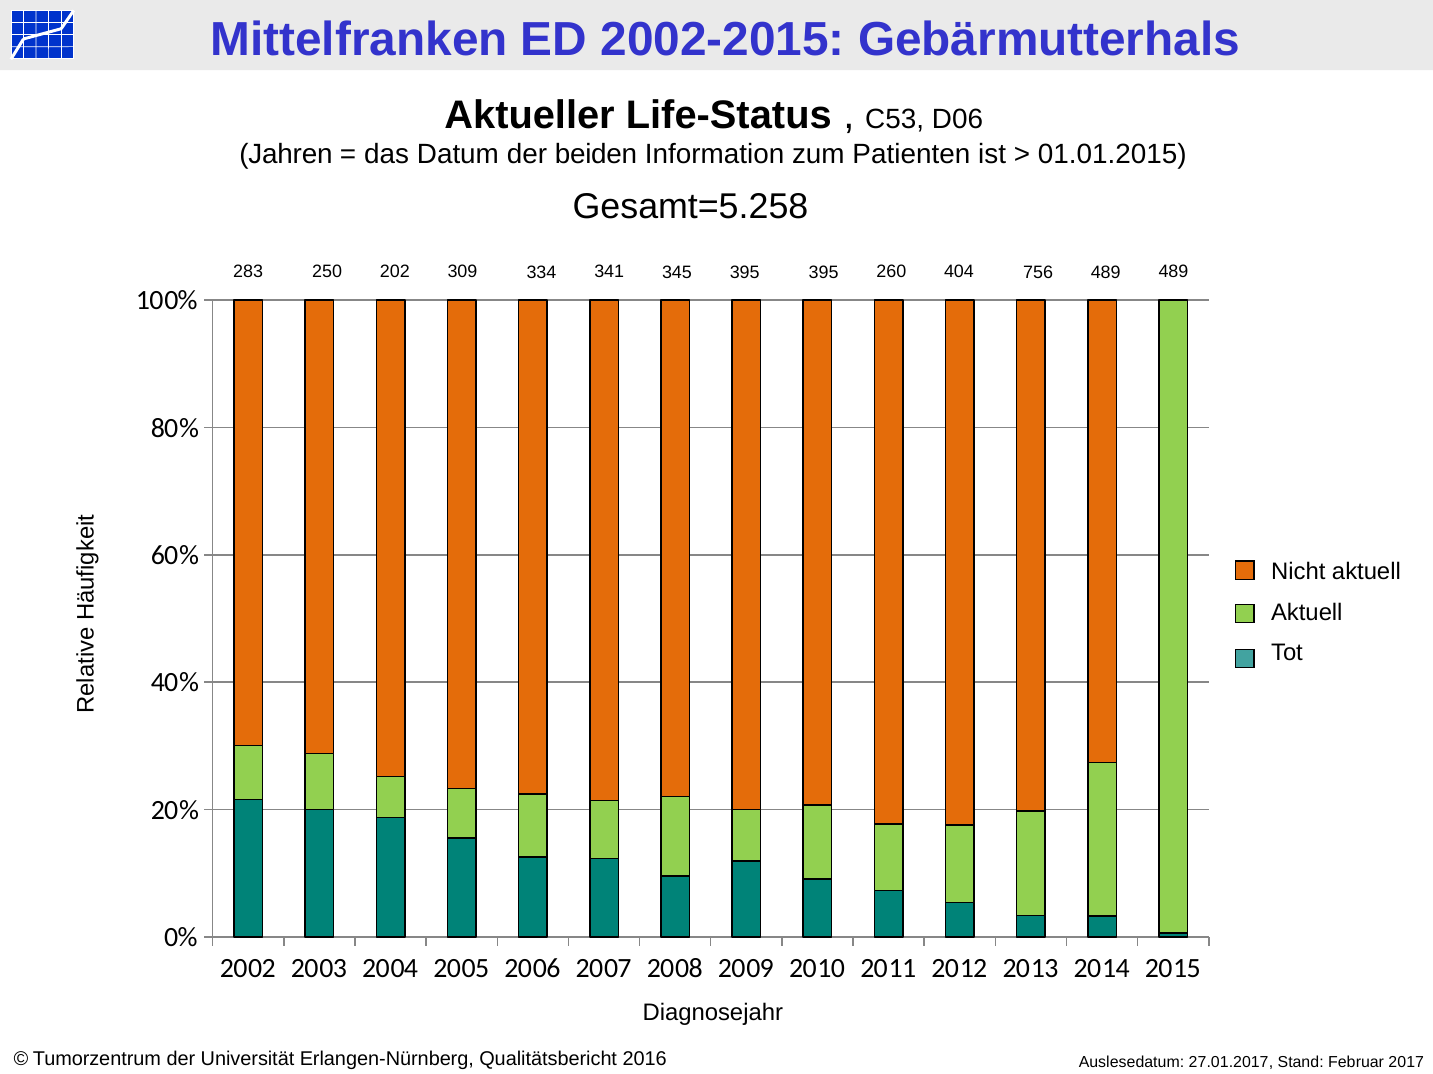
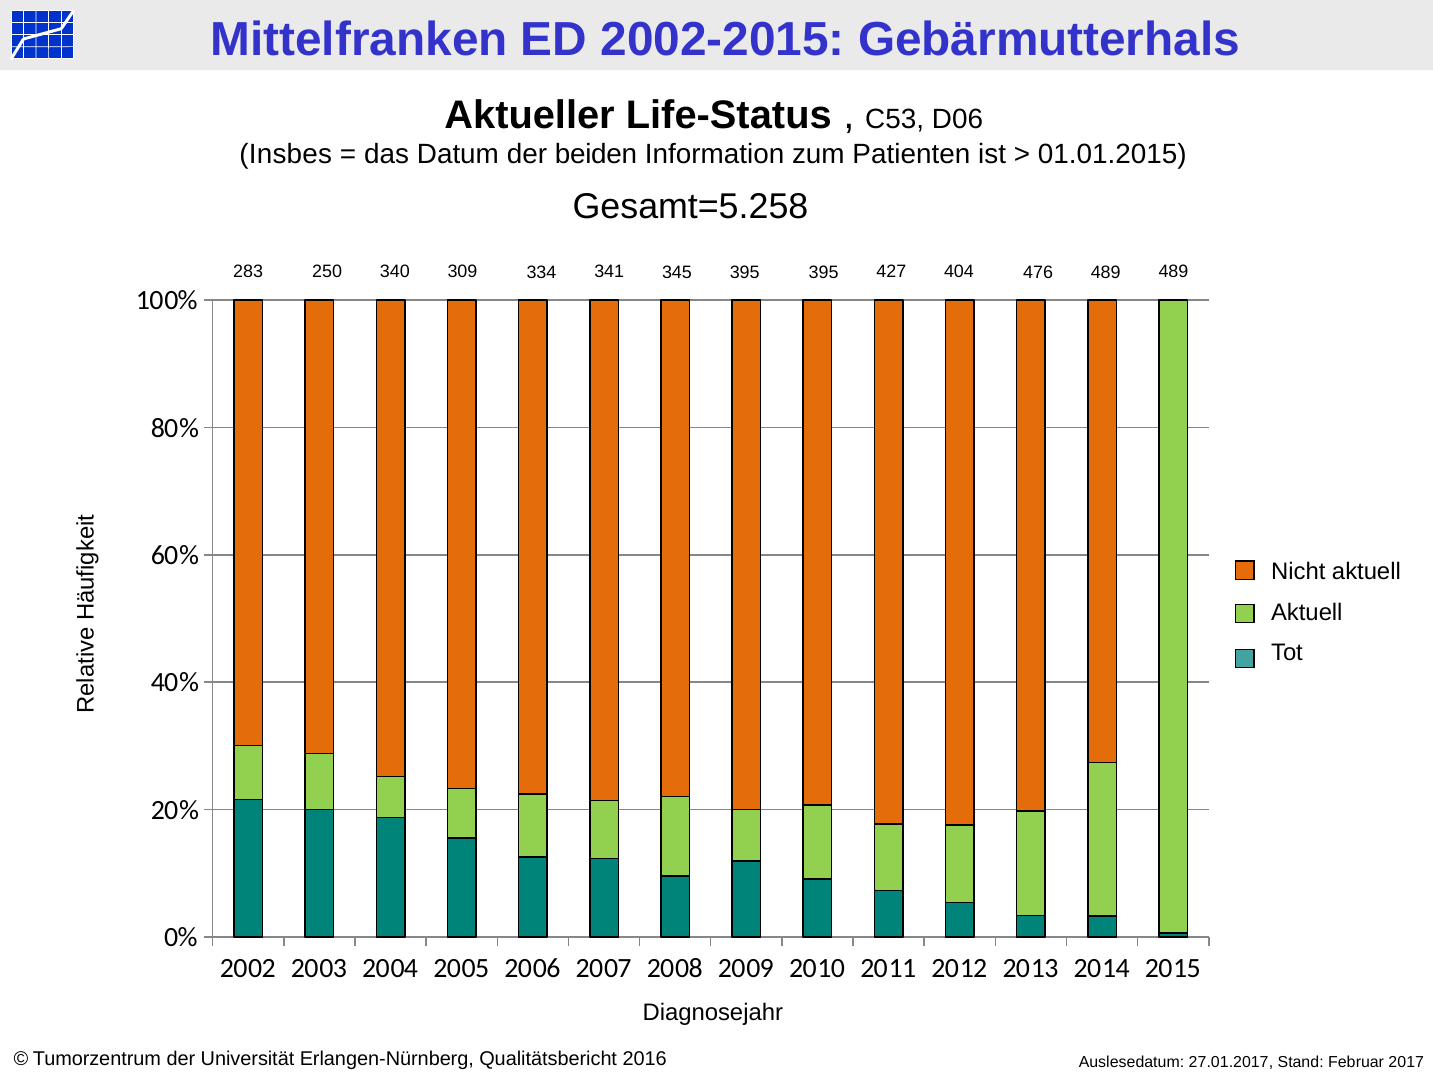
Jahren: Jahren -> Insbes
202: 202 -> 340
260: 260 -> 427
756: 756 -> 476
